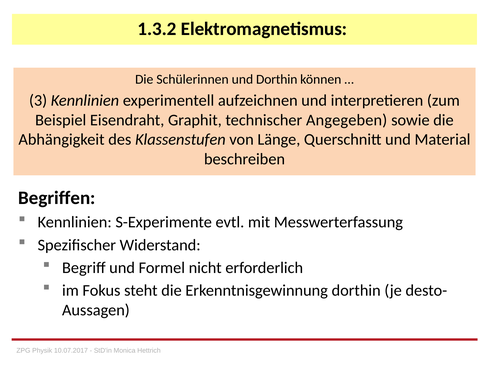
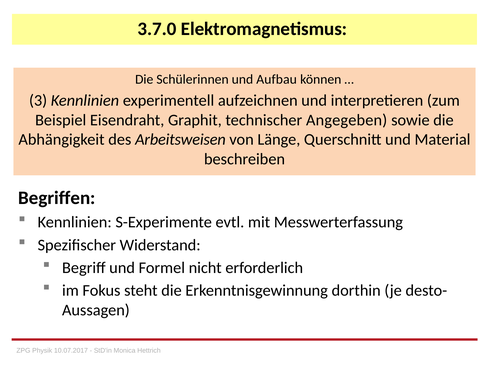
1.3.2: 1.3.2 -> 3.7.0
und Dorthin: Dorthin -> Aufbau
Klassenstufen: Klassenstufen -> Arbeitsweisen
